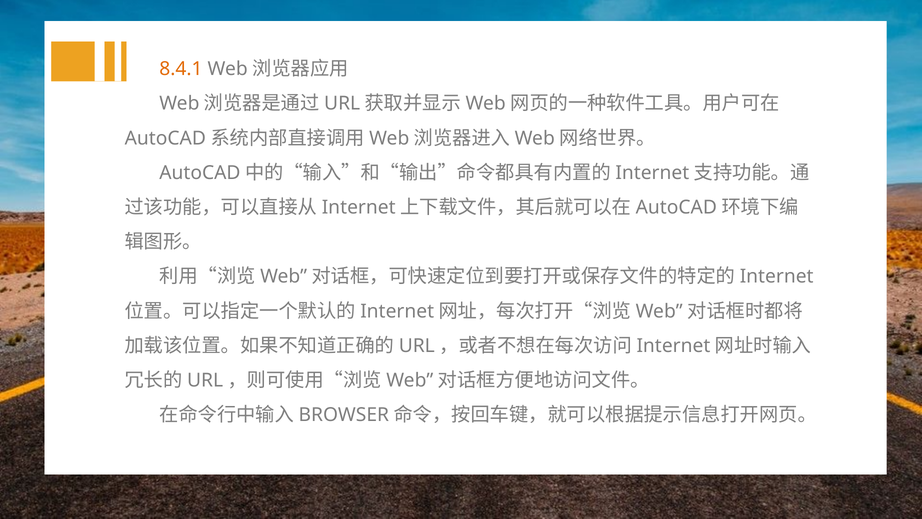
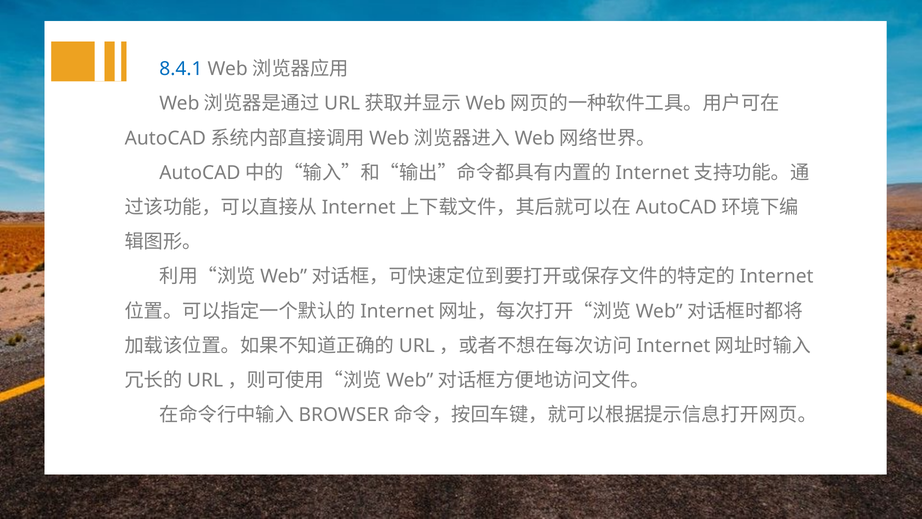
8.4.1 colour: orange -> blue
